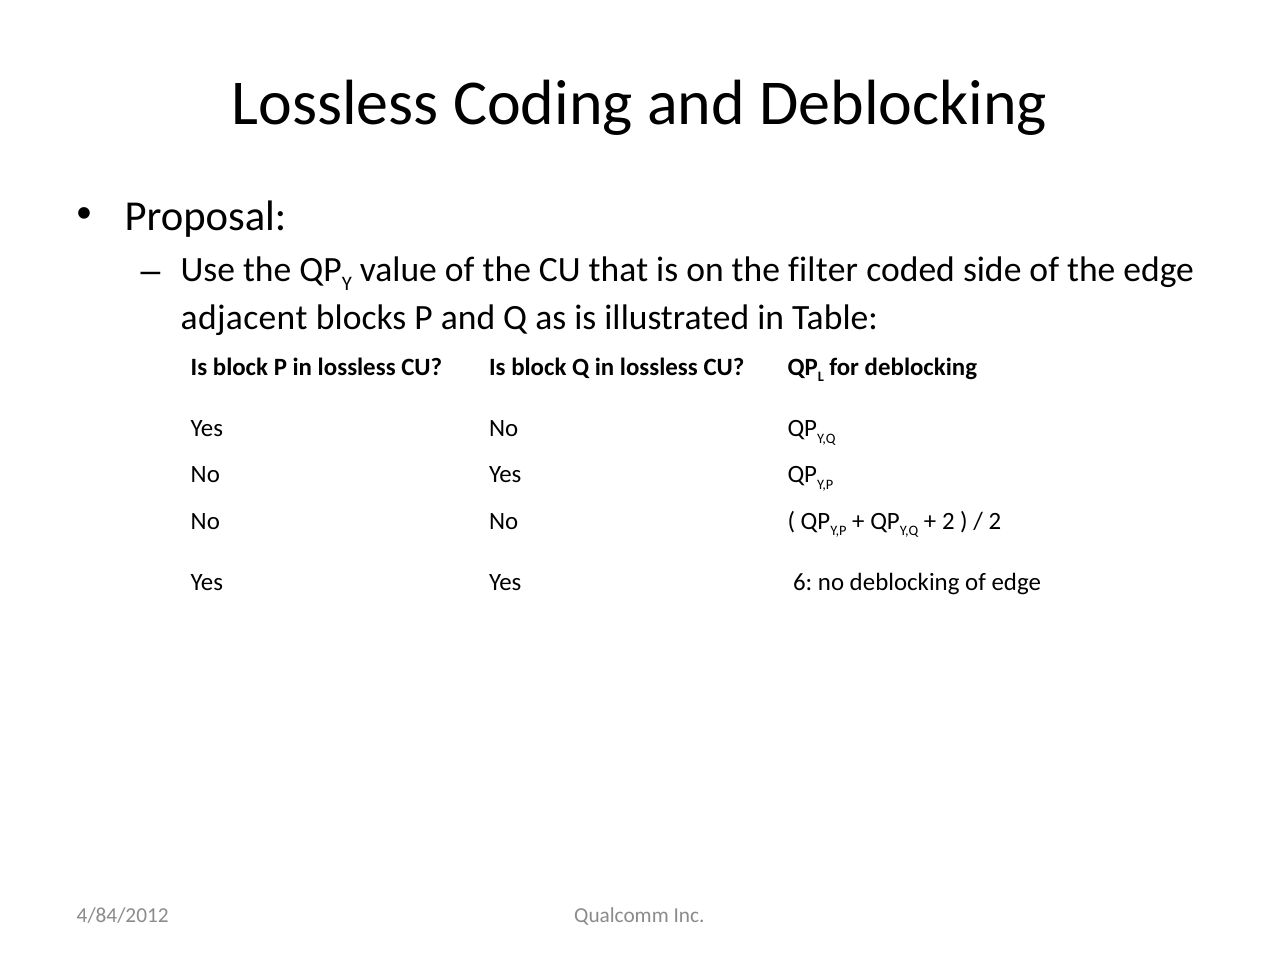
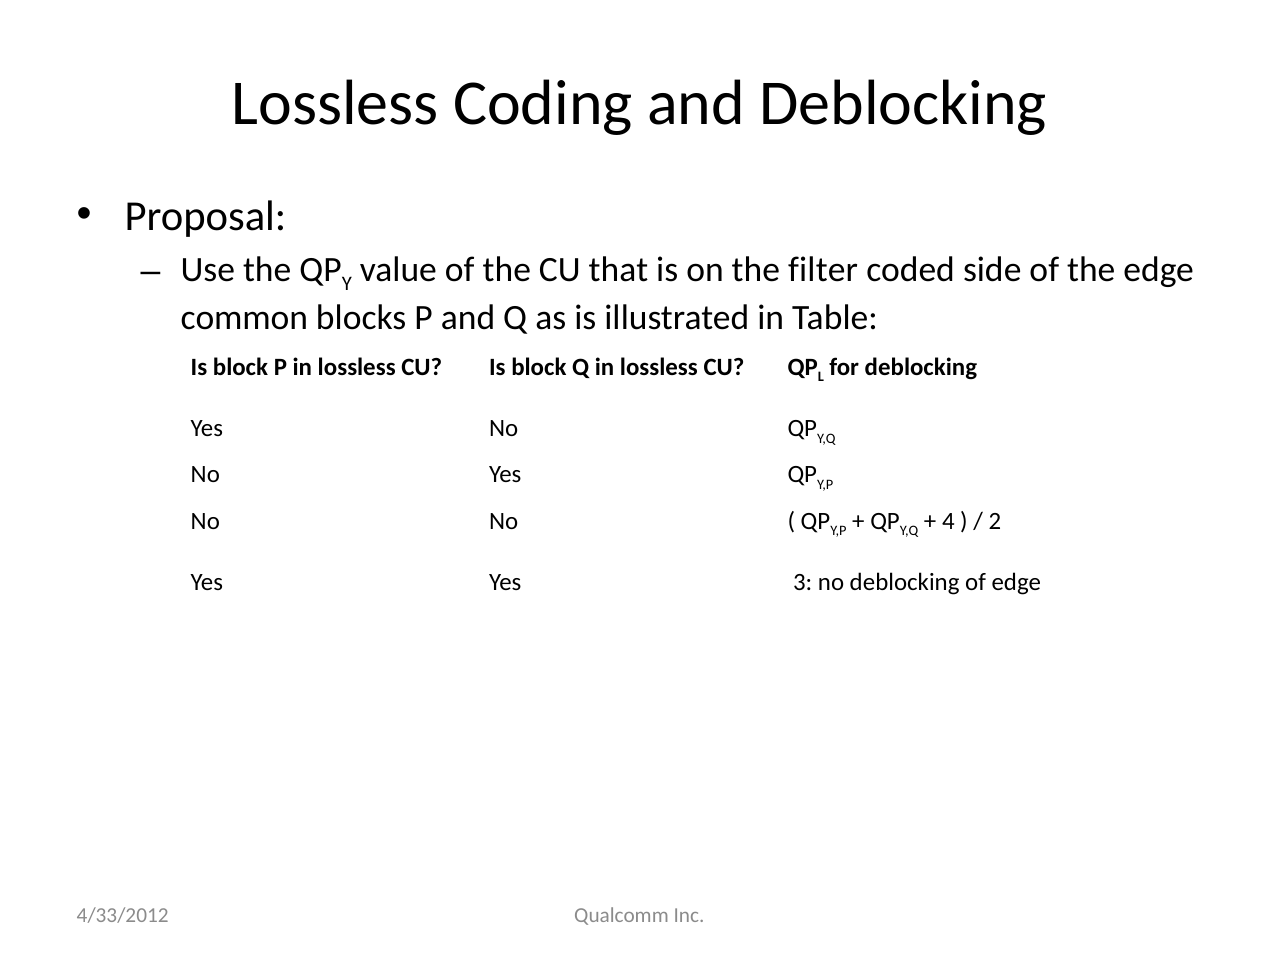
adjacent: adjacent -> common
2 at (948, 521): 2 -> 4
6: 6 -> 3
4/84/2012: 4/84/2012 -> 4/33/2012
